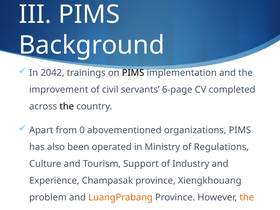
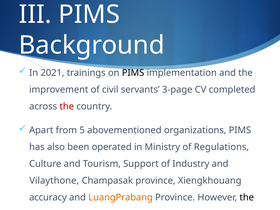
2042: 2042 -> 2021
6-page: 6-page -> 3-page
the at (67, 106) colour: black -> red
0: 0 -> 5
Experience: Experience -> Vilaythone
problem: problem -> accuracy
the at (247, 197) colour: orange -> black
